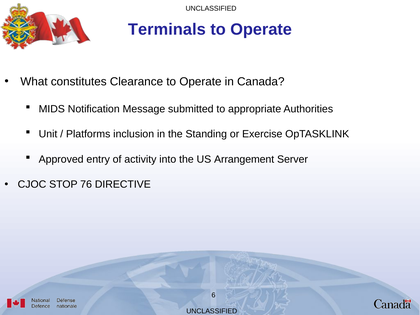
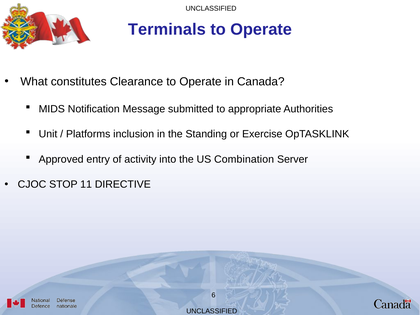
Arrangement: Arrangement -> Combination
76: 76 -> 11
